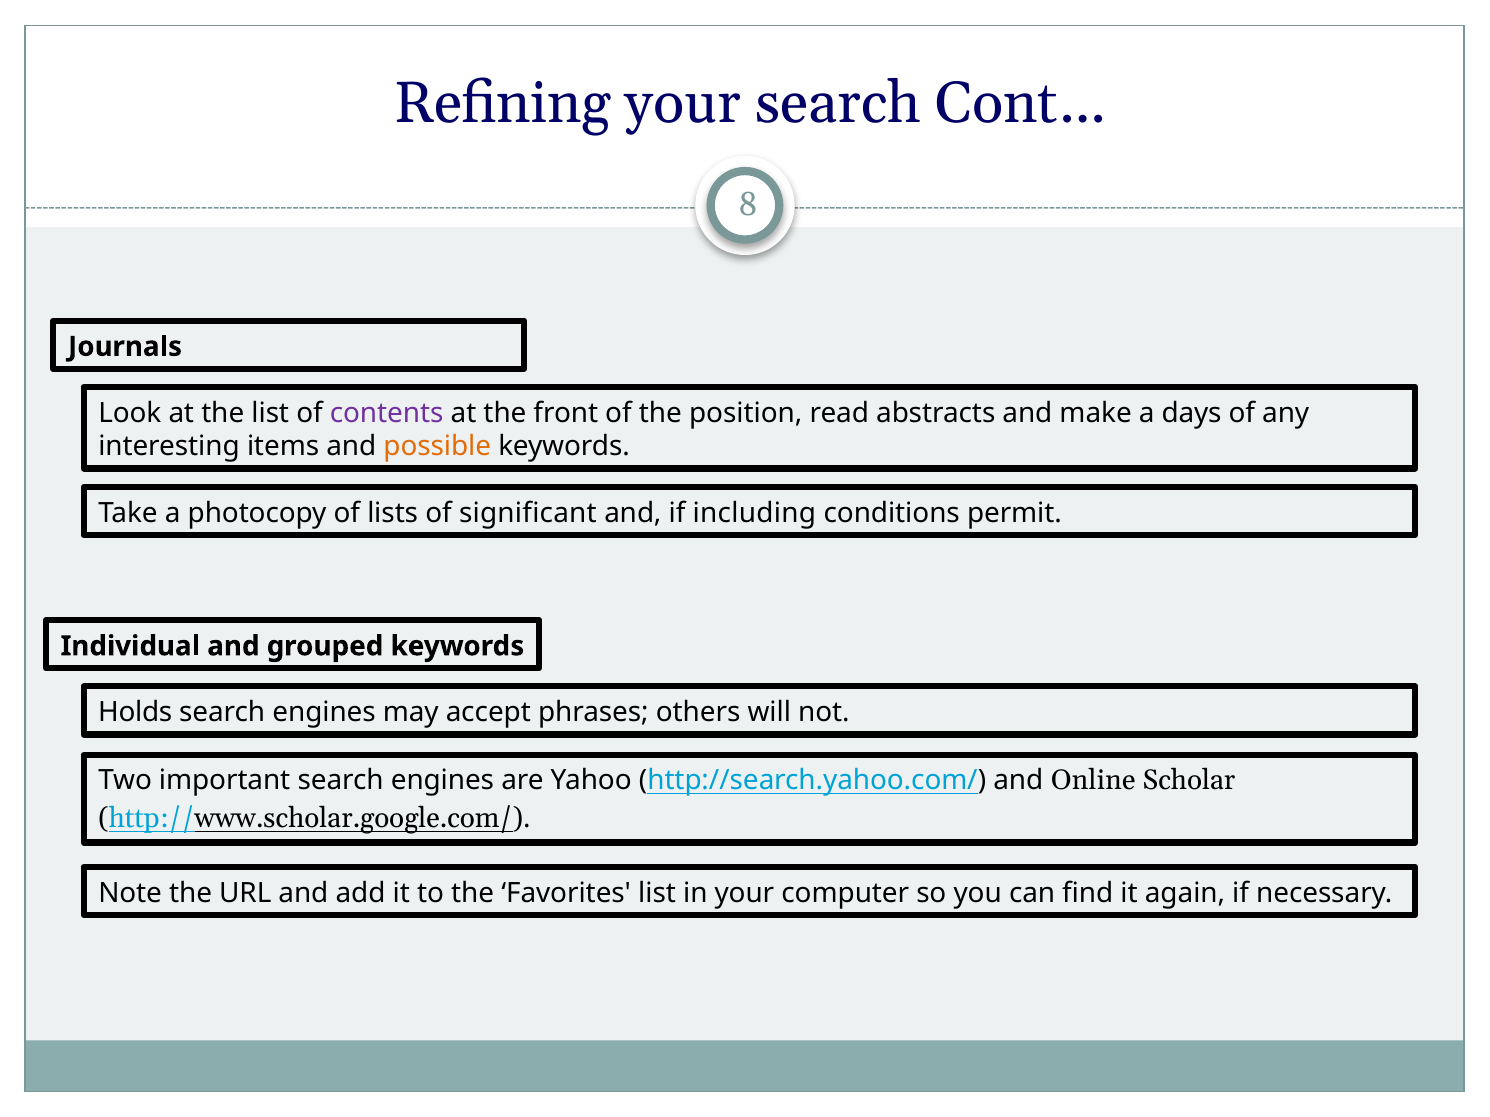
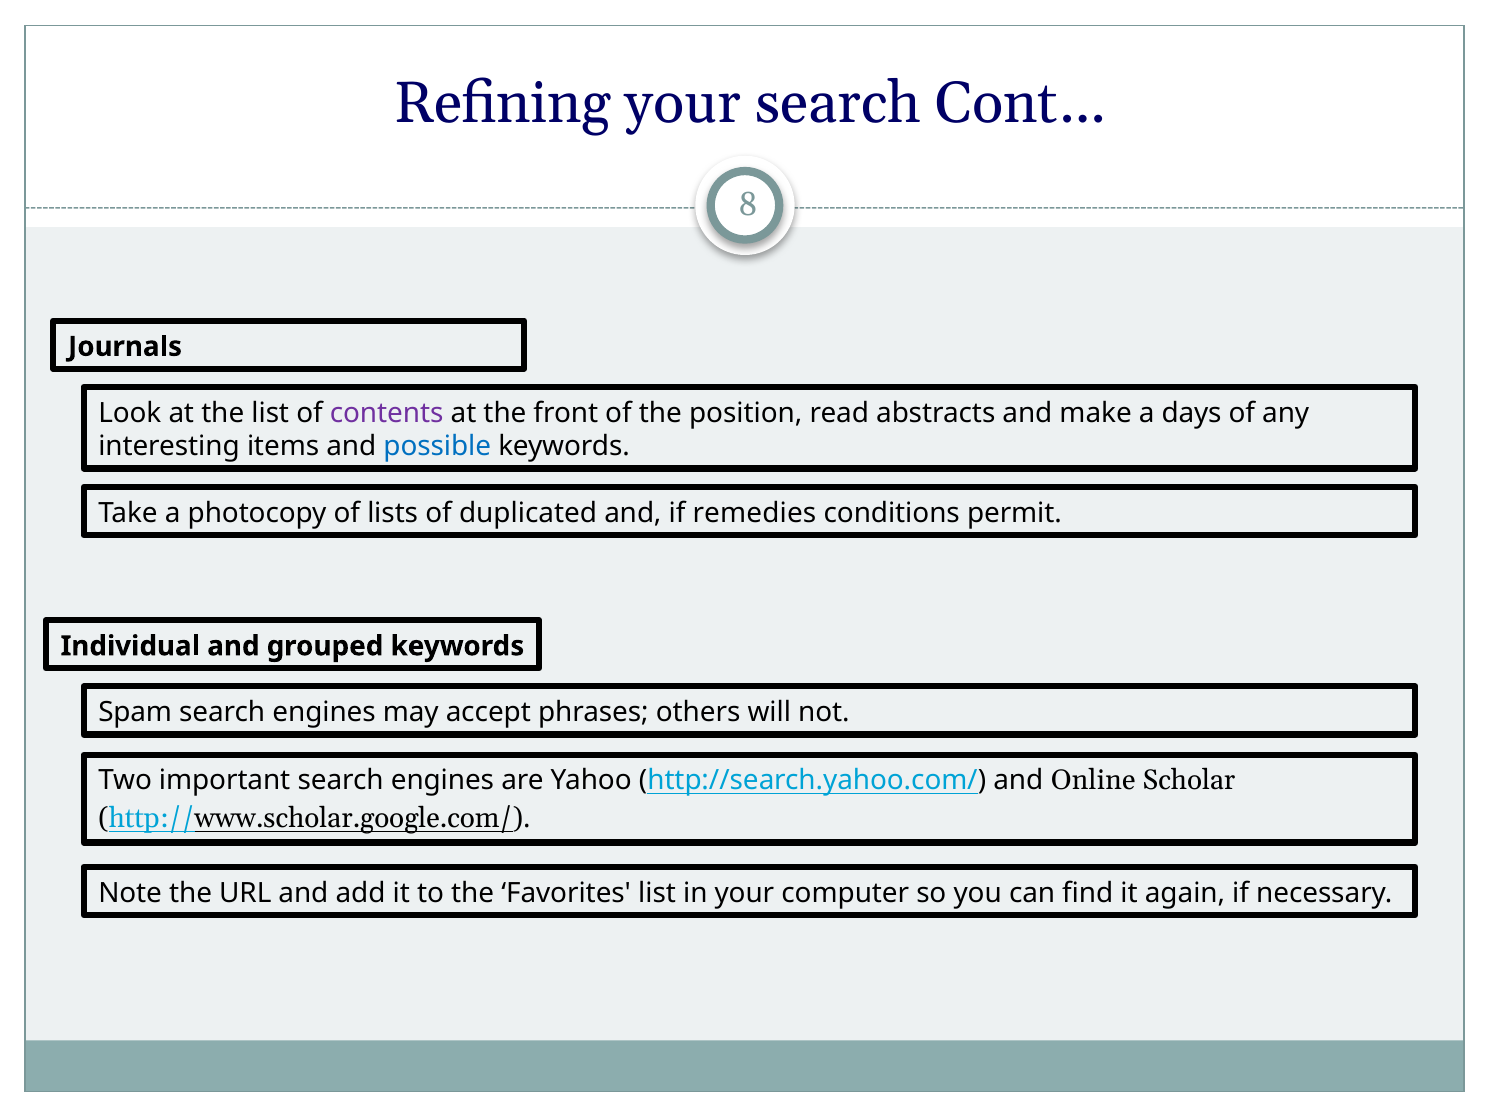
possible colour: orange -> blue
significant: significant -> duplicated
including: including -> remedies
Holds: Holds -> Spam
